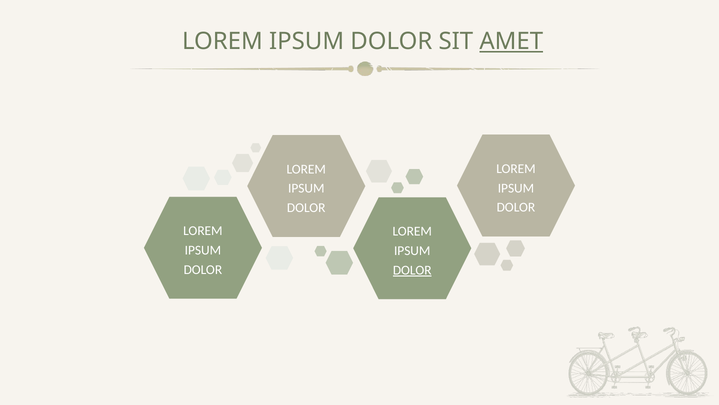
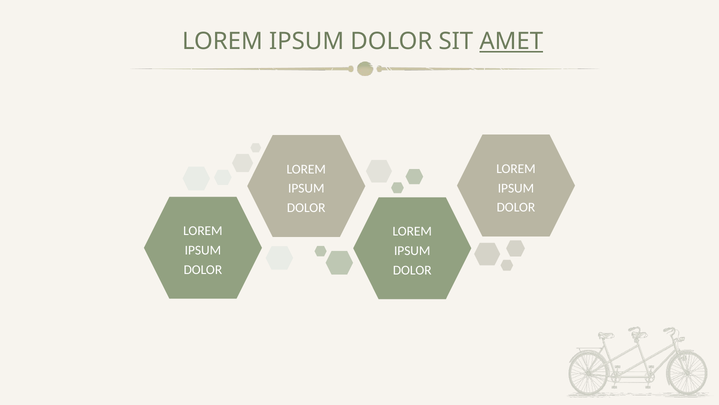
DOLOR at (412, 270) underline: present -> none
